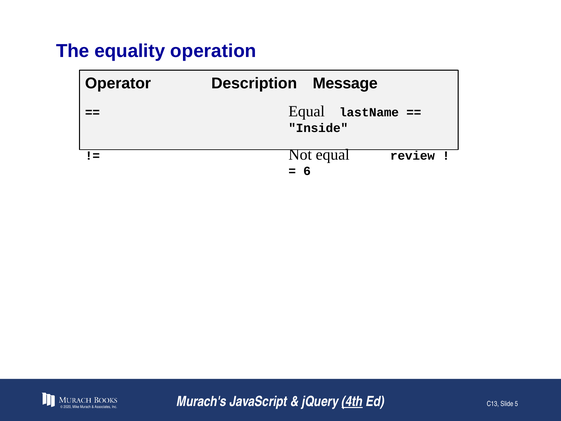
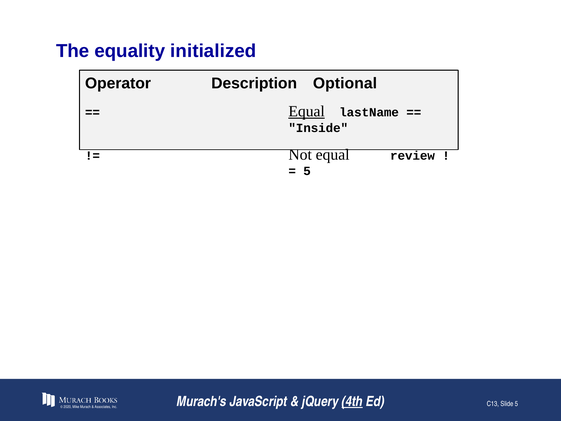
operation: operation -> initialized
Message: Message -> Optional
Equal at (307, 111) underline: none -> present
6 at (307, 171): 6 -> 5
